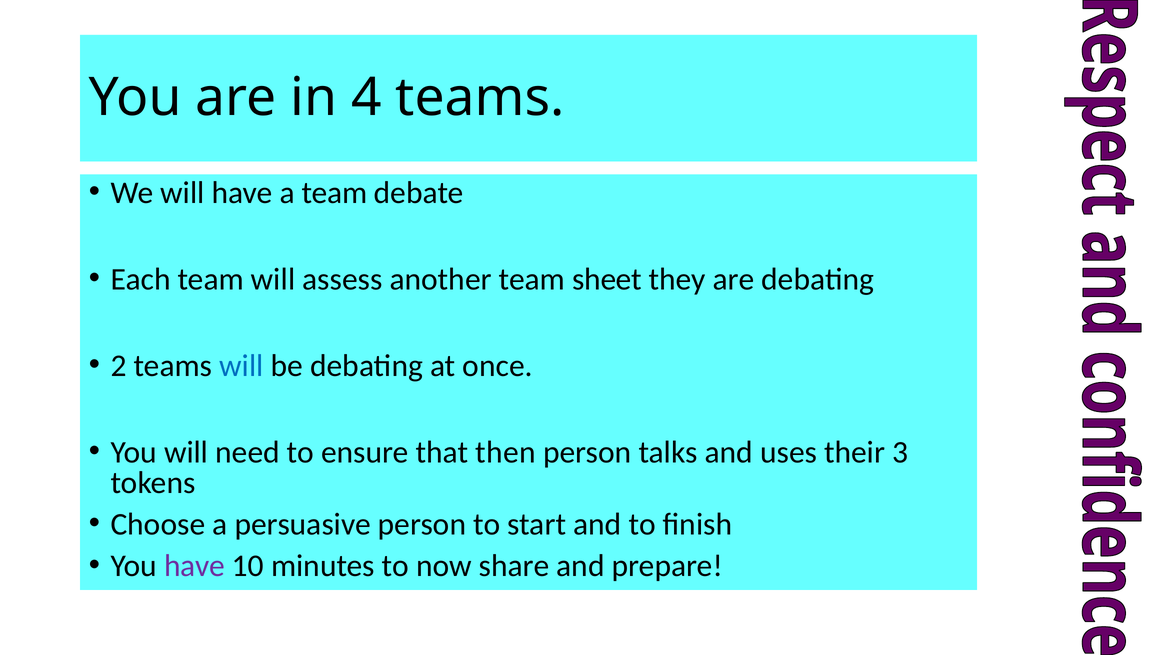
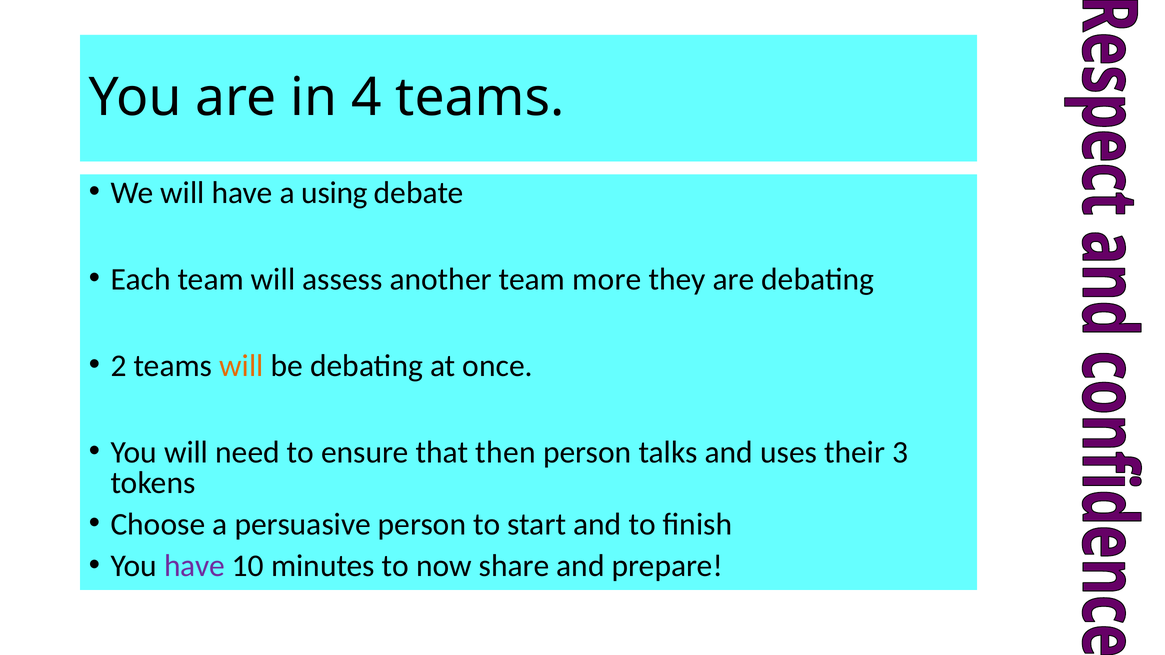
a team: team -> using
sheet: sheet -> more
will at (242, 366) colour: blue -> orange
